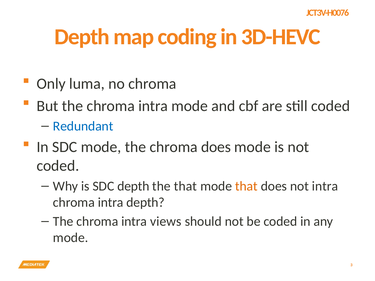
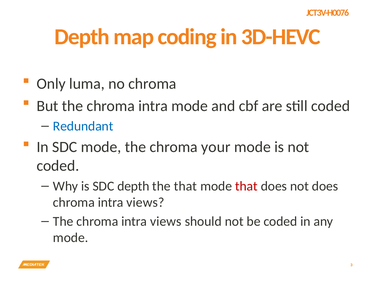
chroma does: does -> your
that at (246, 186) colour: orange -> red
not intra: intra -> does
depth at (146, 202): depth -> views
